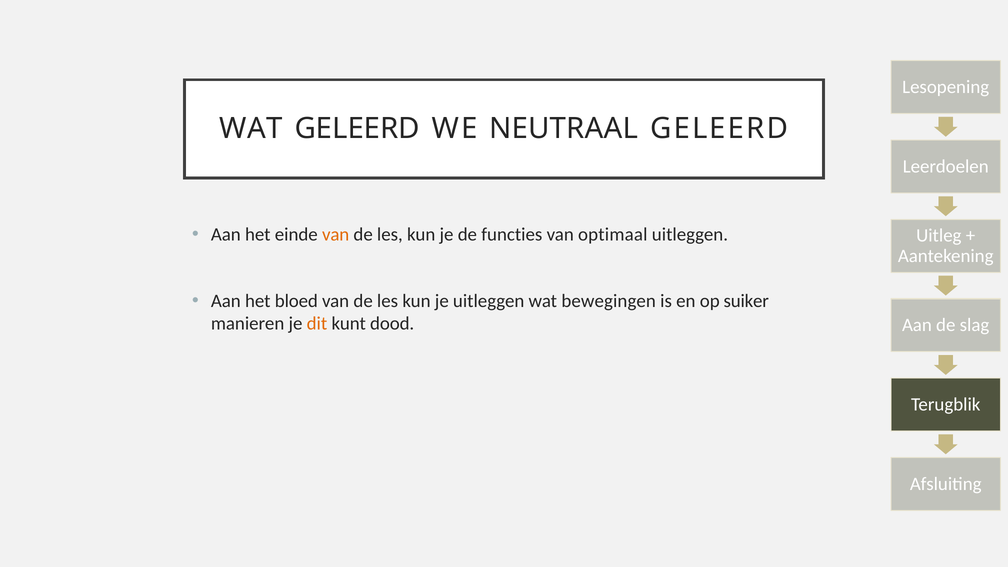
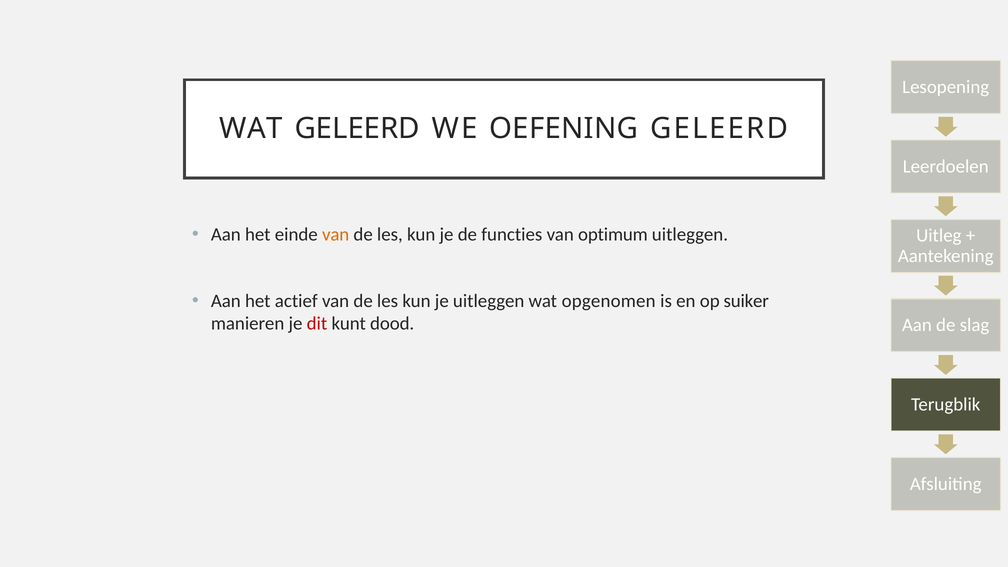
NEUTRAAL: NEUTRAAL -> OEFENING
optimaal: optimaal -> optimum
bloed: bloed -> actief
bewegingen: bewegingen -> opgenomen
dit colour: orange -> red
